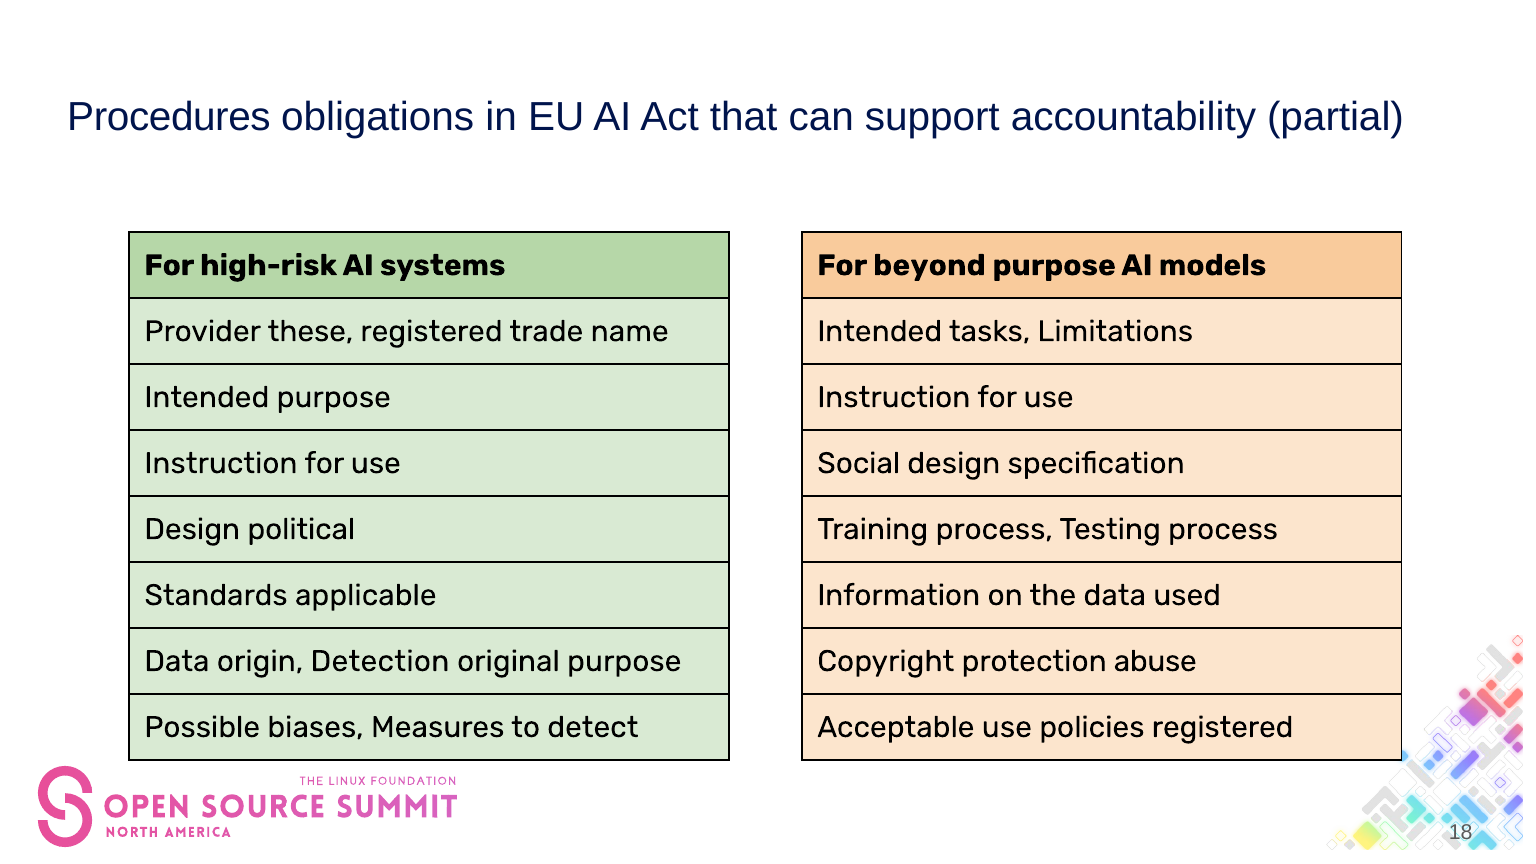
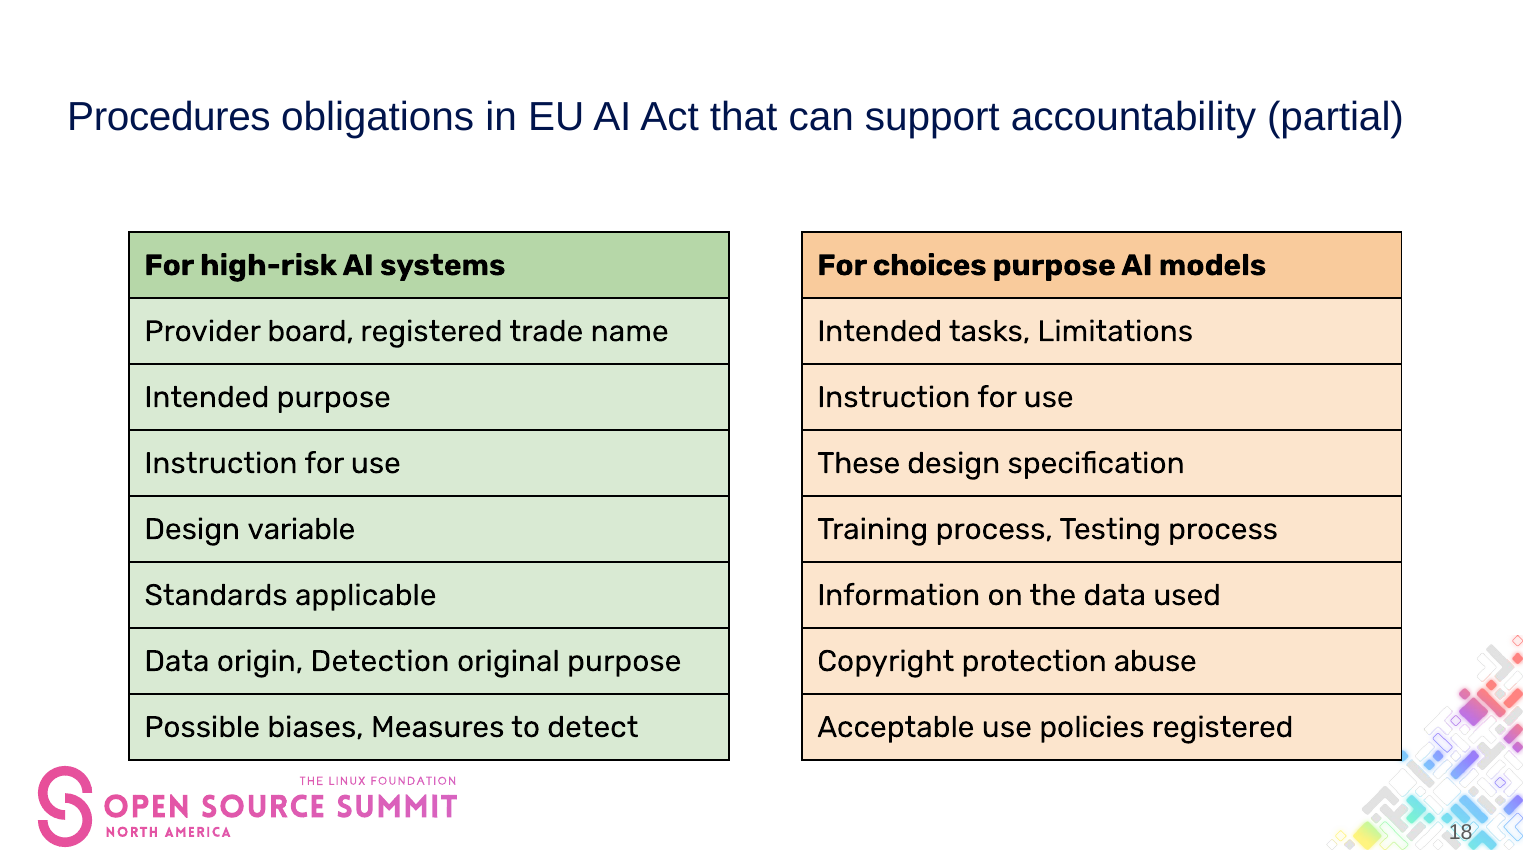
beyond: beyond -> choices
these: these -> board
Social: Social -> These
political: political -> variable
